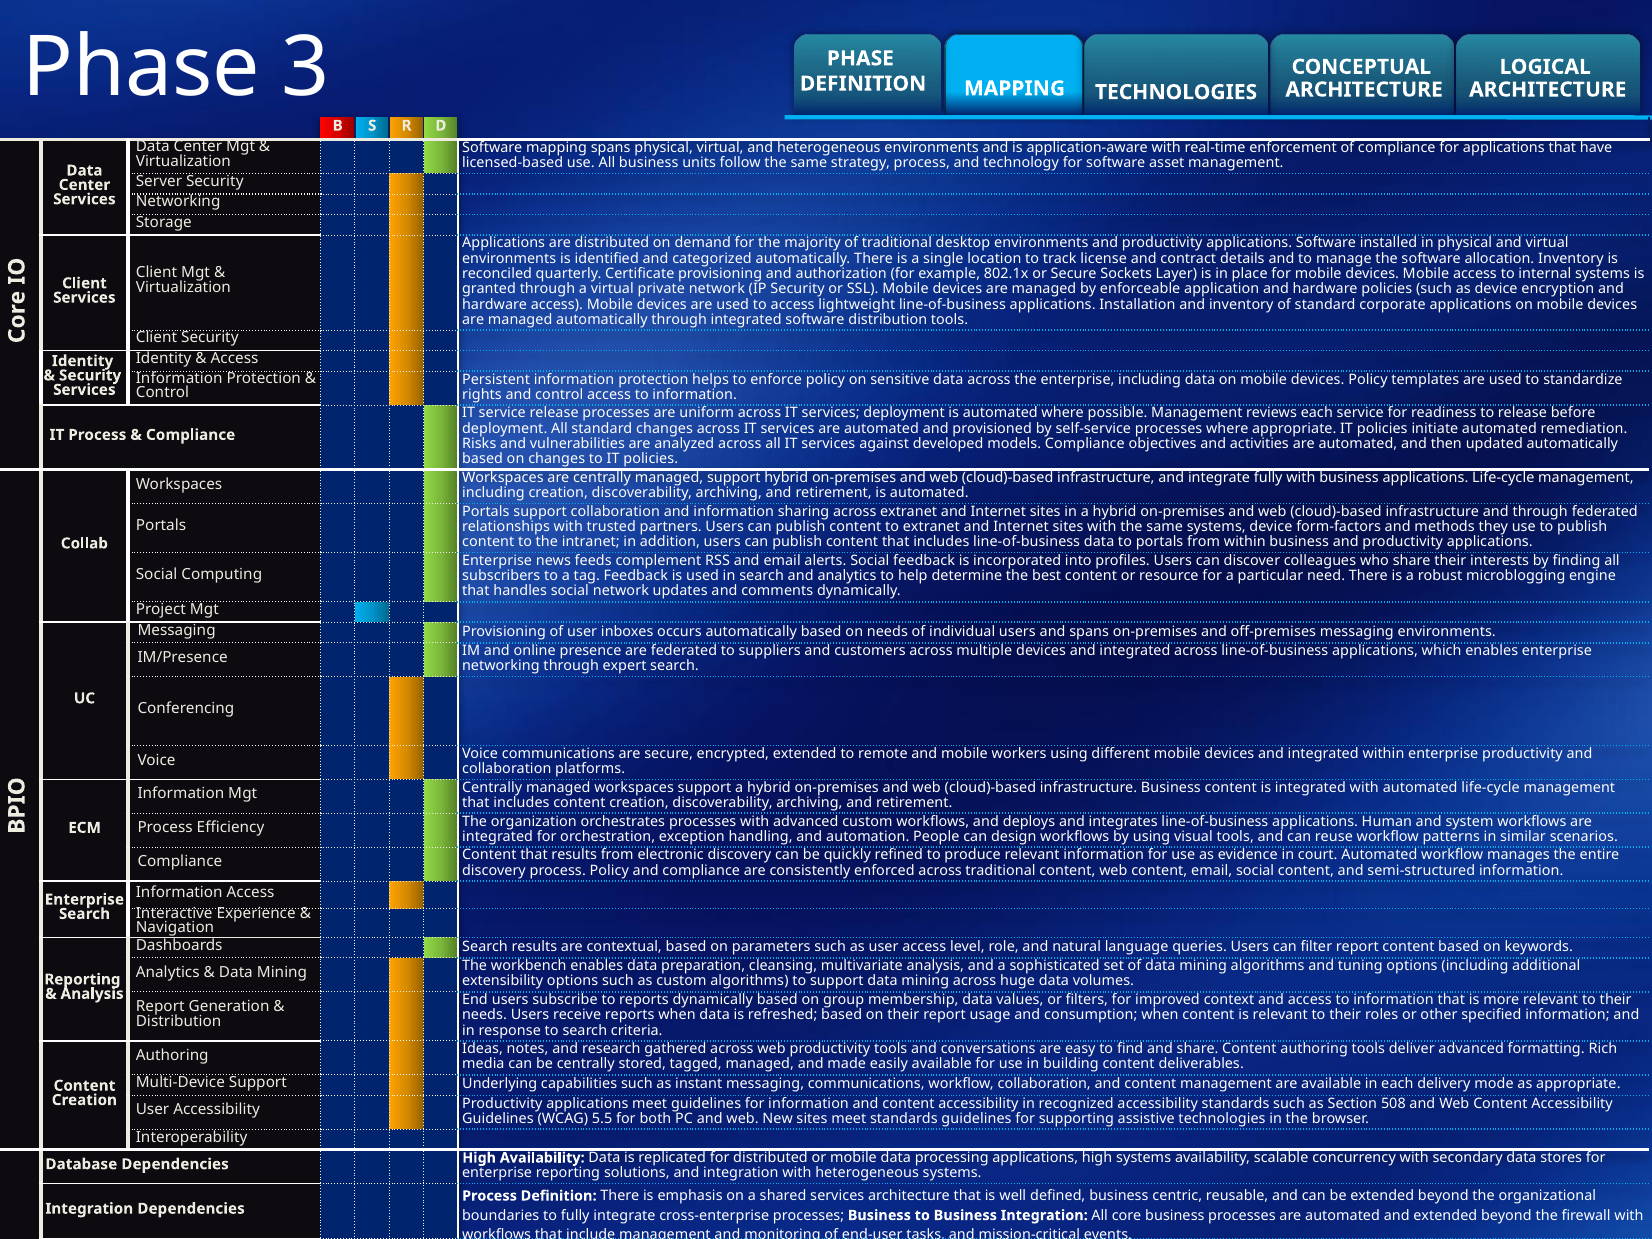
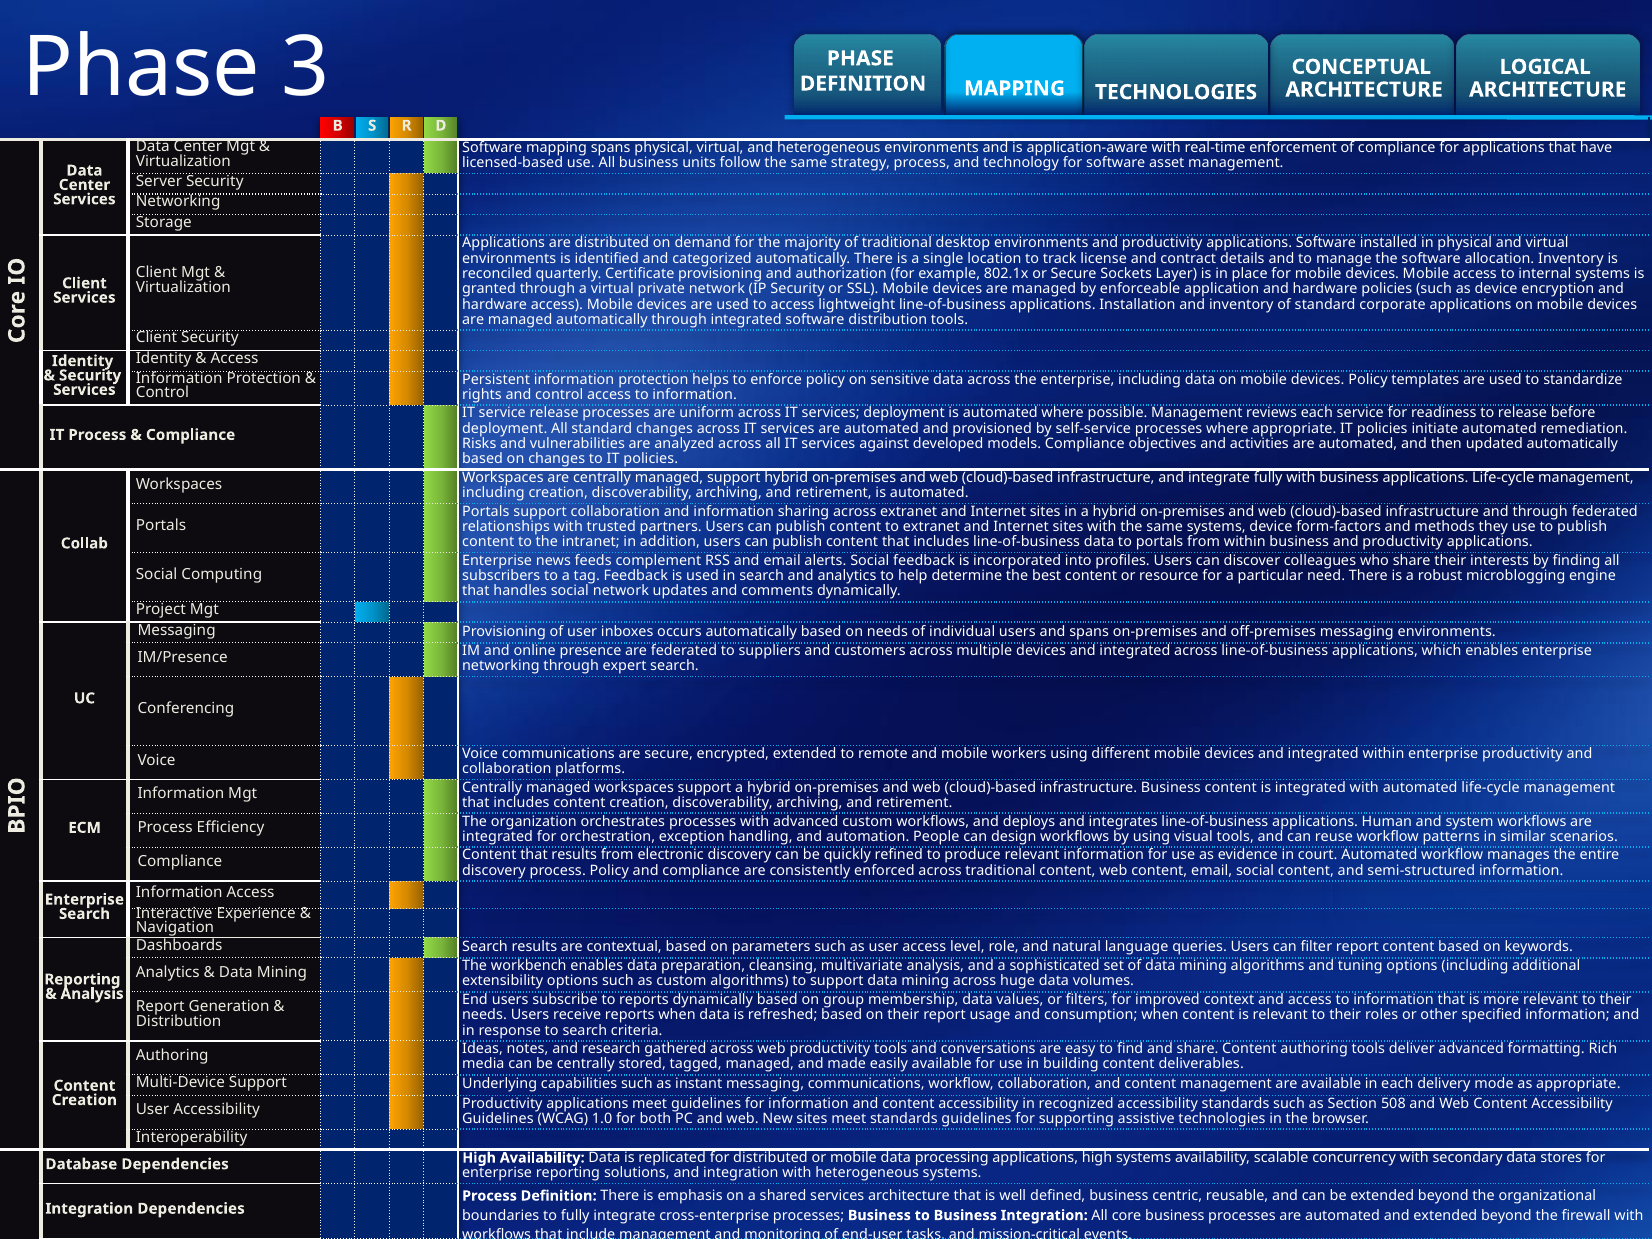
5.5: 5.5 -> 1.0
